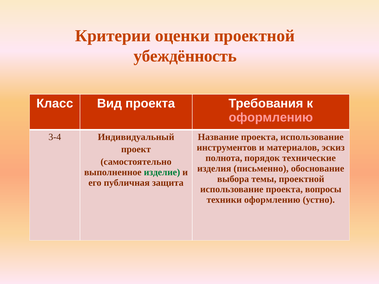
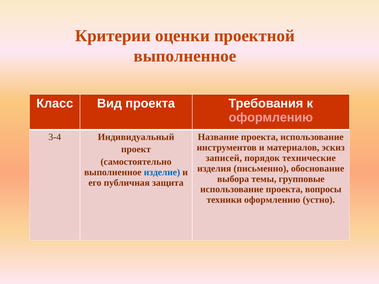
убеждённость at (185, 56): убеждённость -> выполненное
полнота: полнота -> записей
изделие colour: green -> blue
темы проектной: проектной -> групповые
